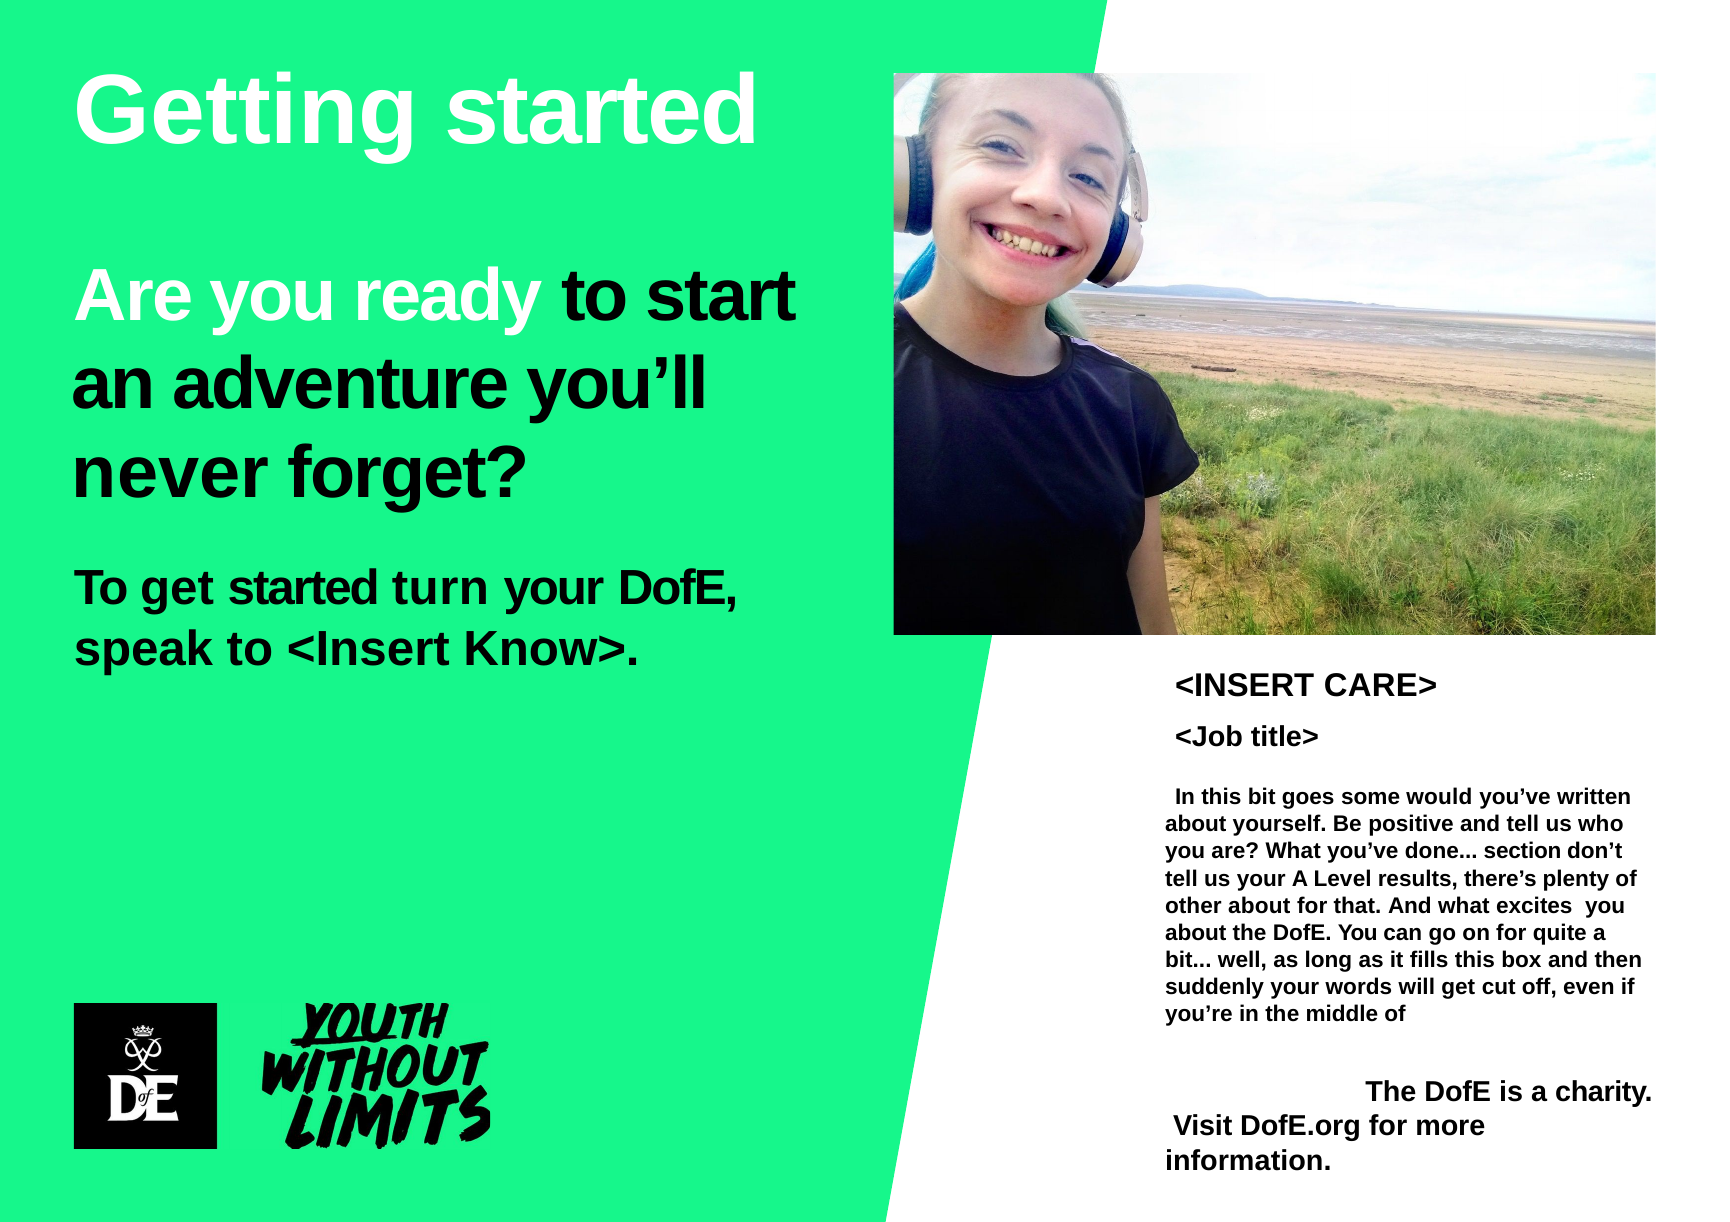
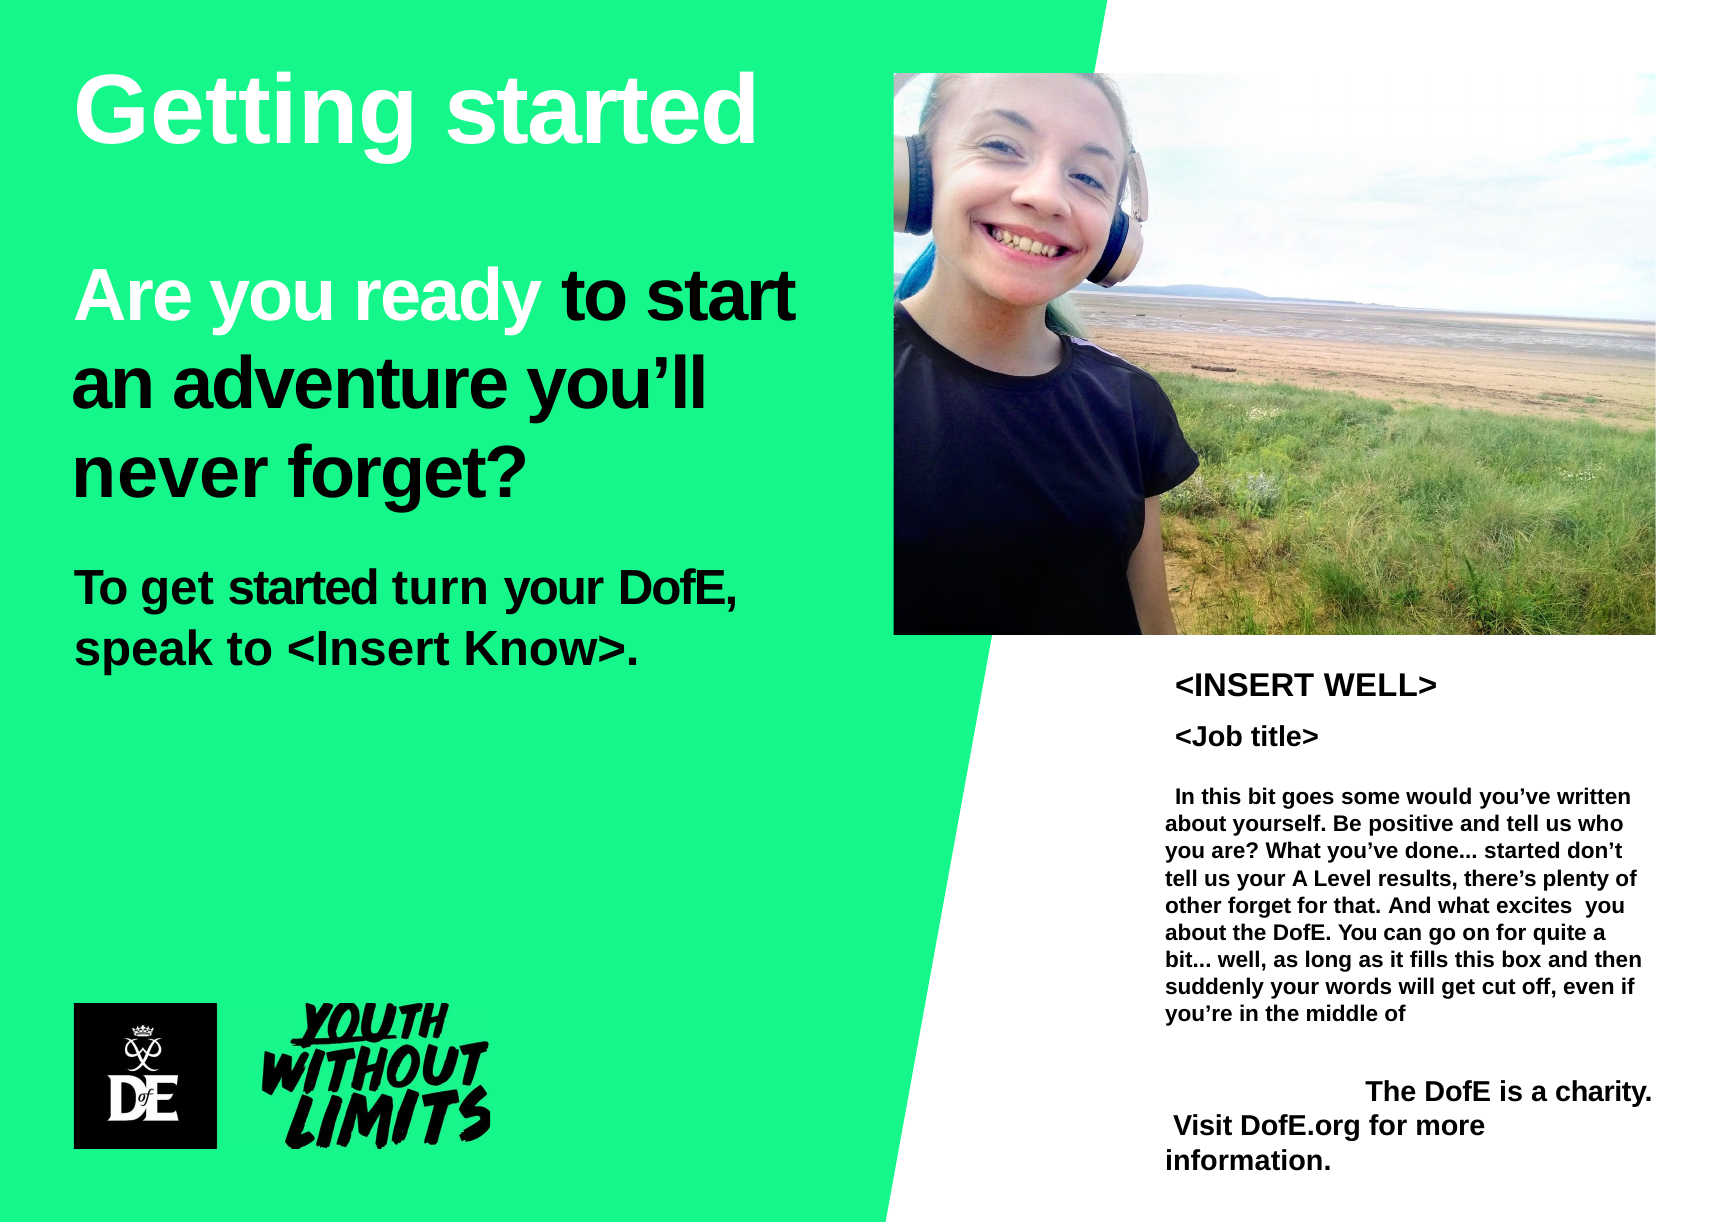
CARE>: CARE> -> WELL>
done section: section -> started
other about: about -> forget
